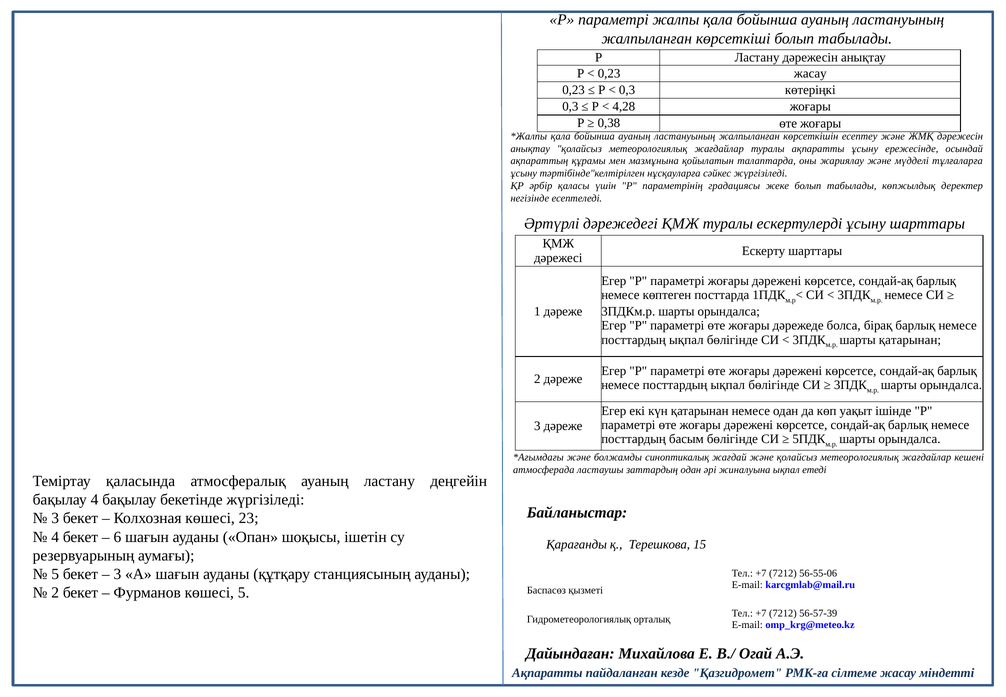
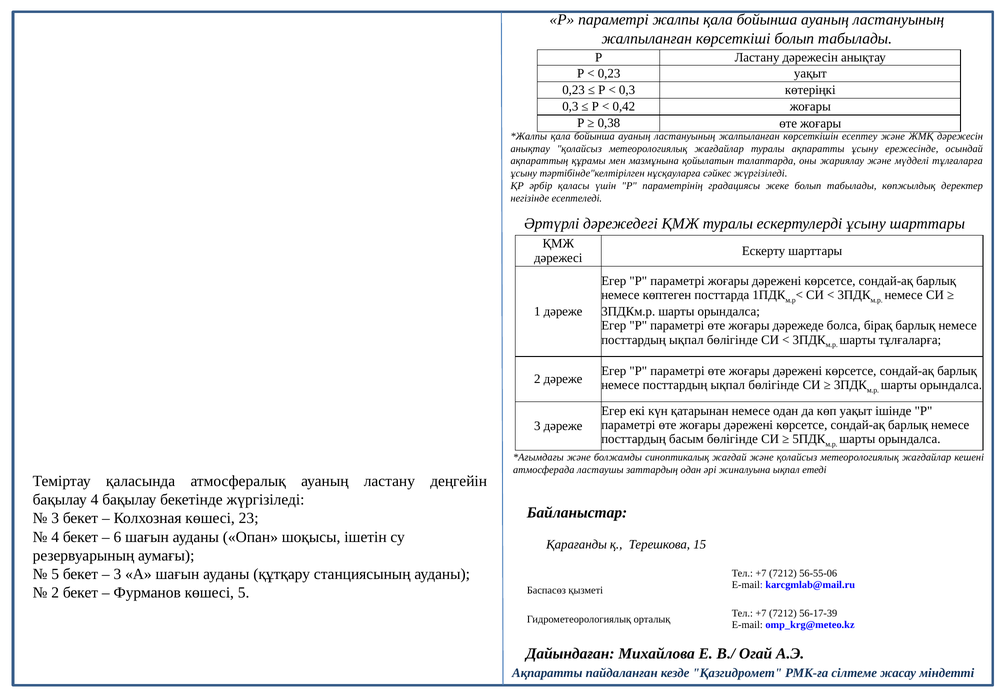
0,23 жасау: жасау -> уақыт
4,28: 4,28 -> 0,42
шарты қатарынан: қатарынан -> тұлғаларға
56-57-39: 56-57-39 -> 56-17-39
